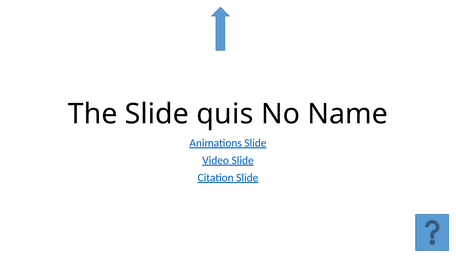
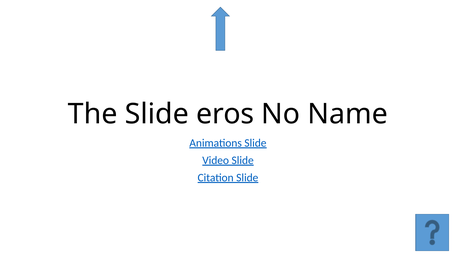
quis: quis -> eros
